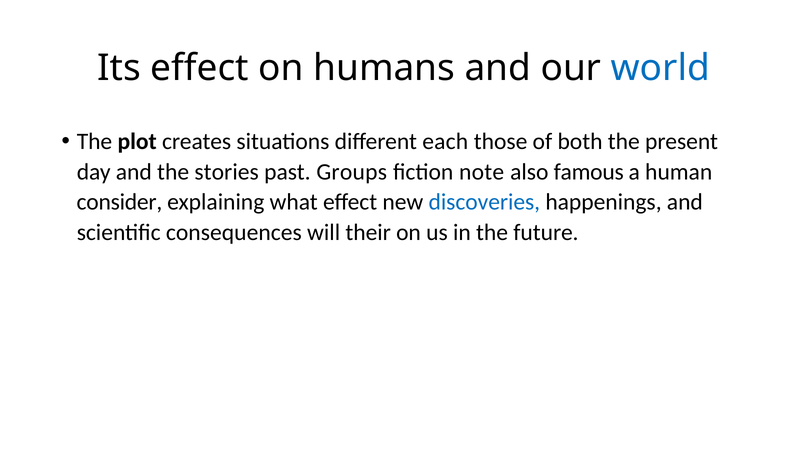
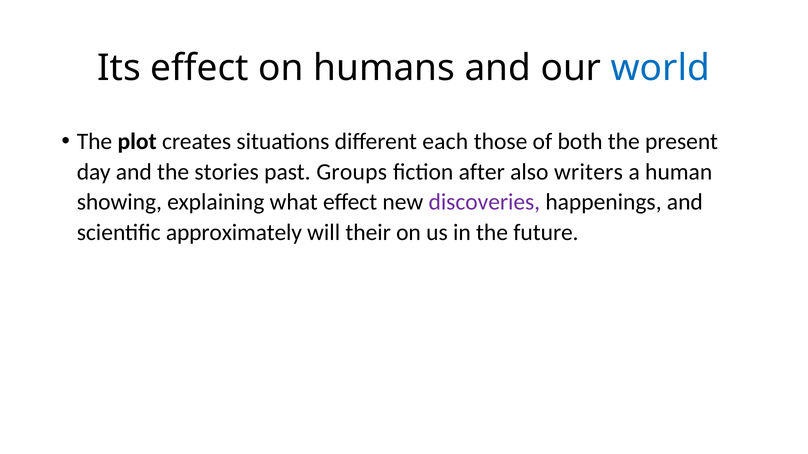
note: note -> after
famous: famous -> writers
consider: consider -> showing
discoveries colour: blue -> purple
consequences: consequences -> approximately
